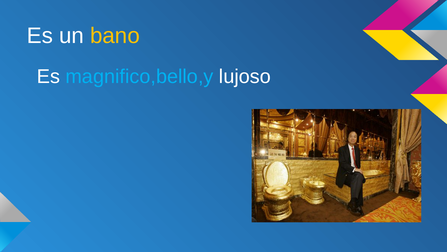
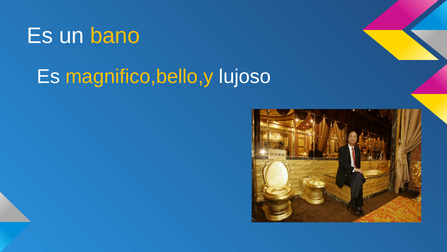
magnifico,bello,y colour: light blue -> yellow
